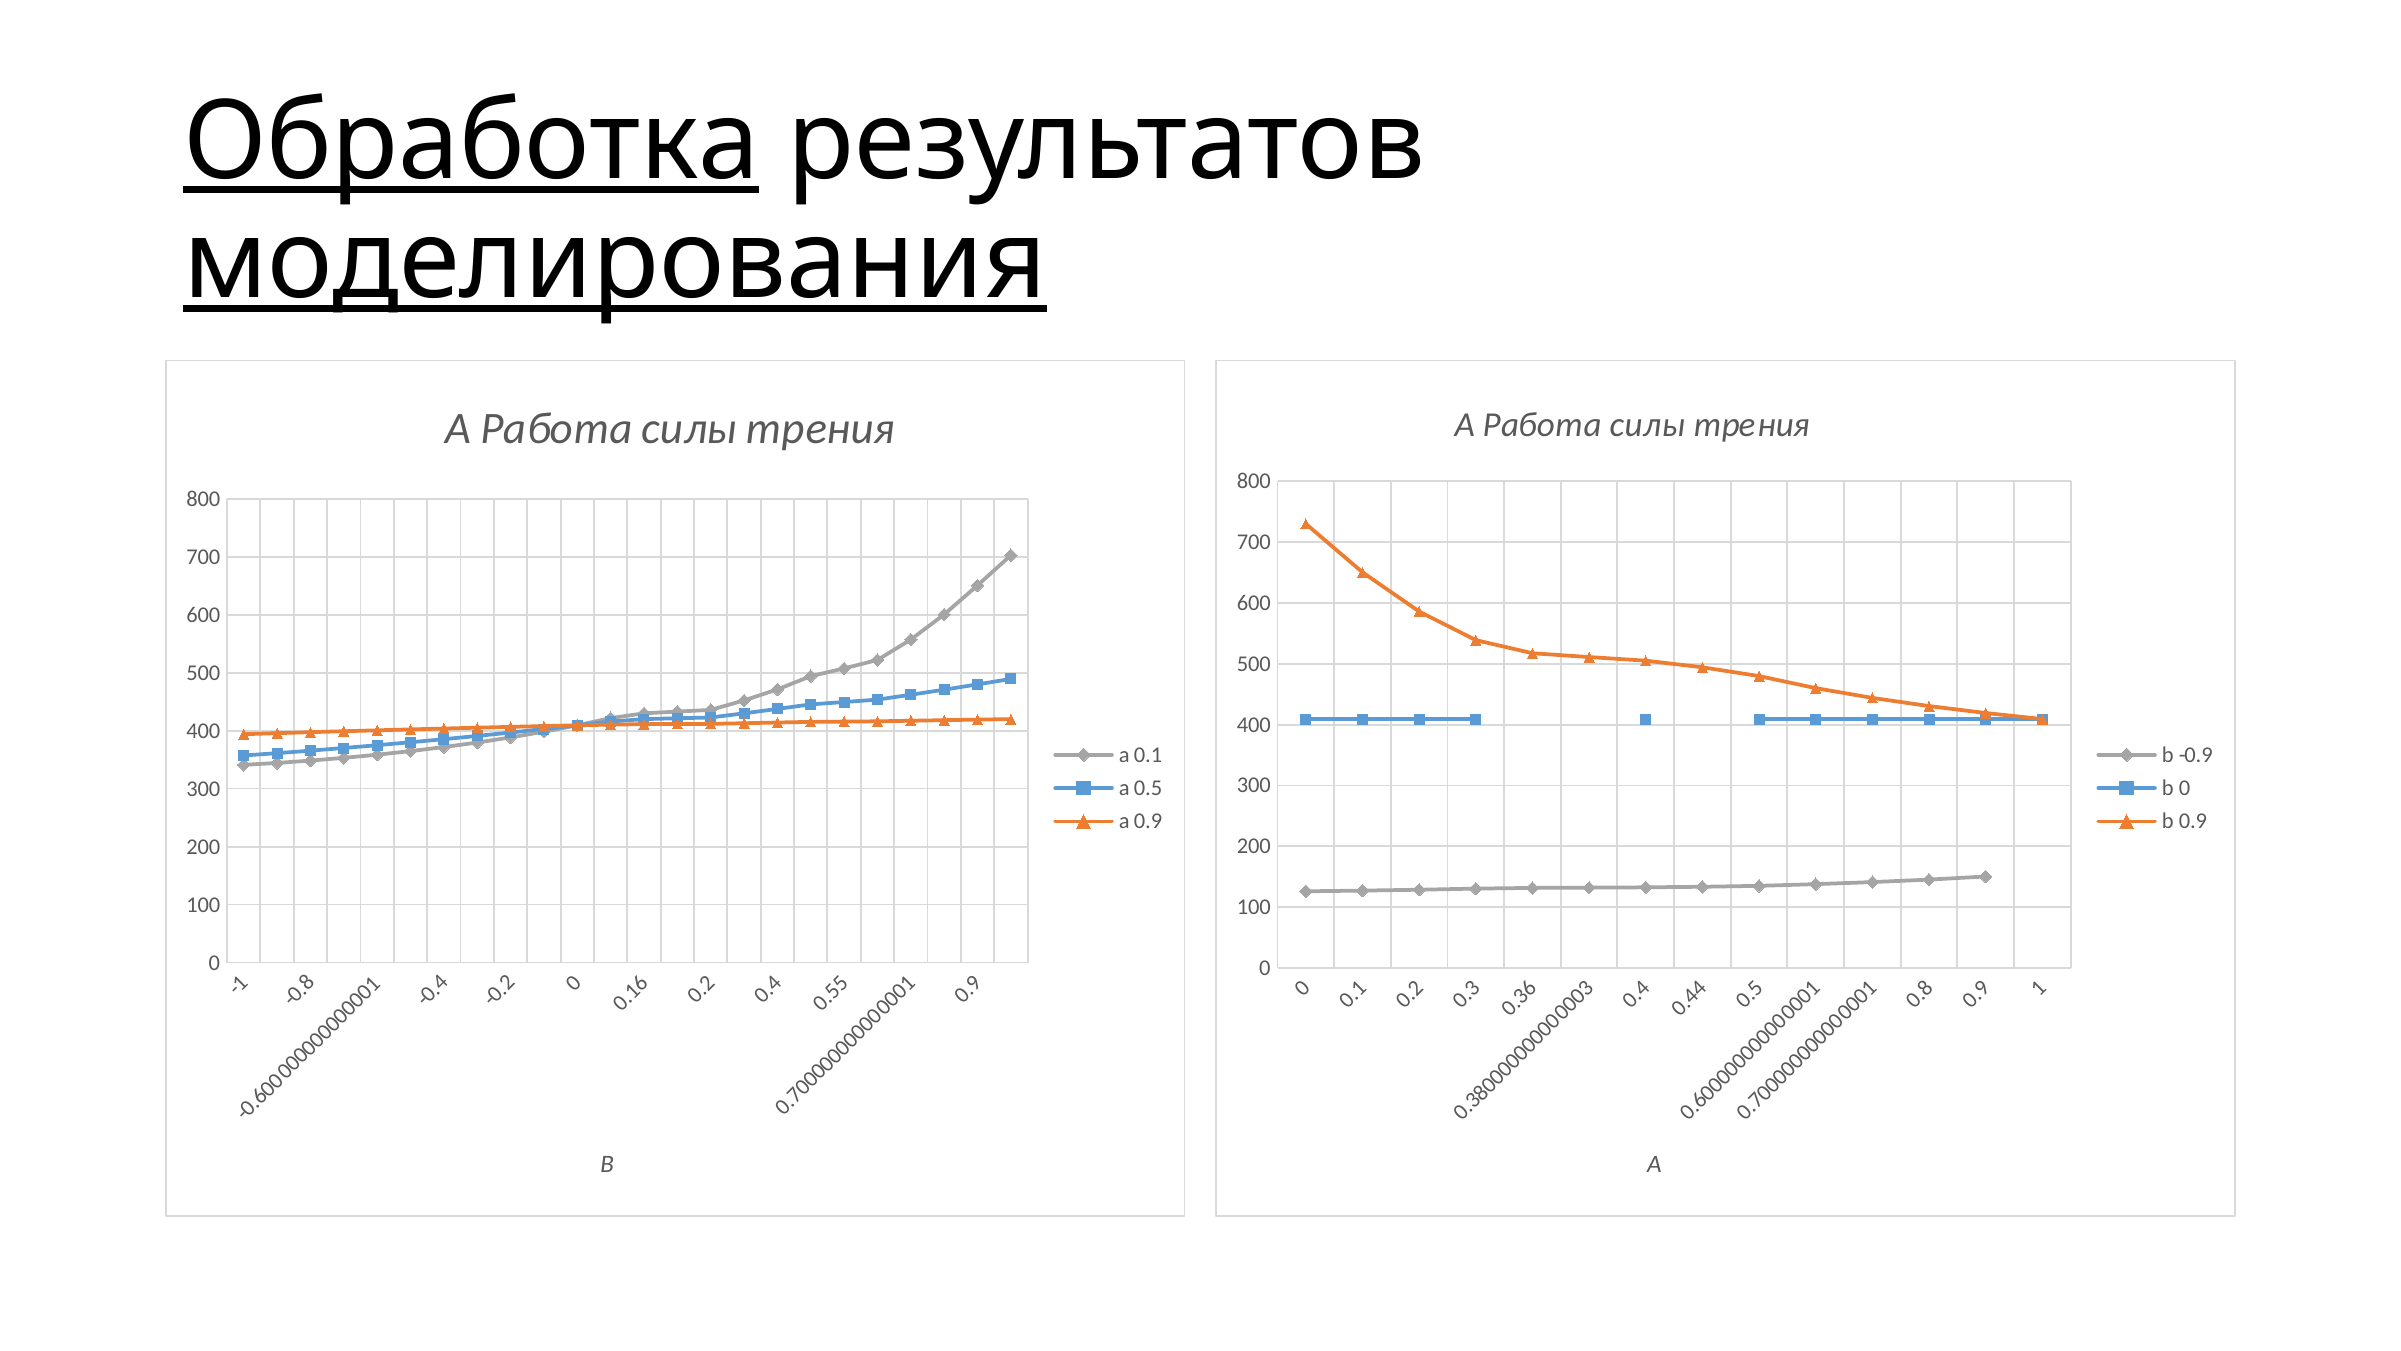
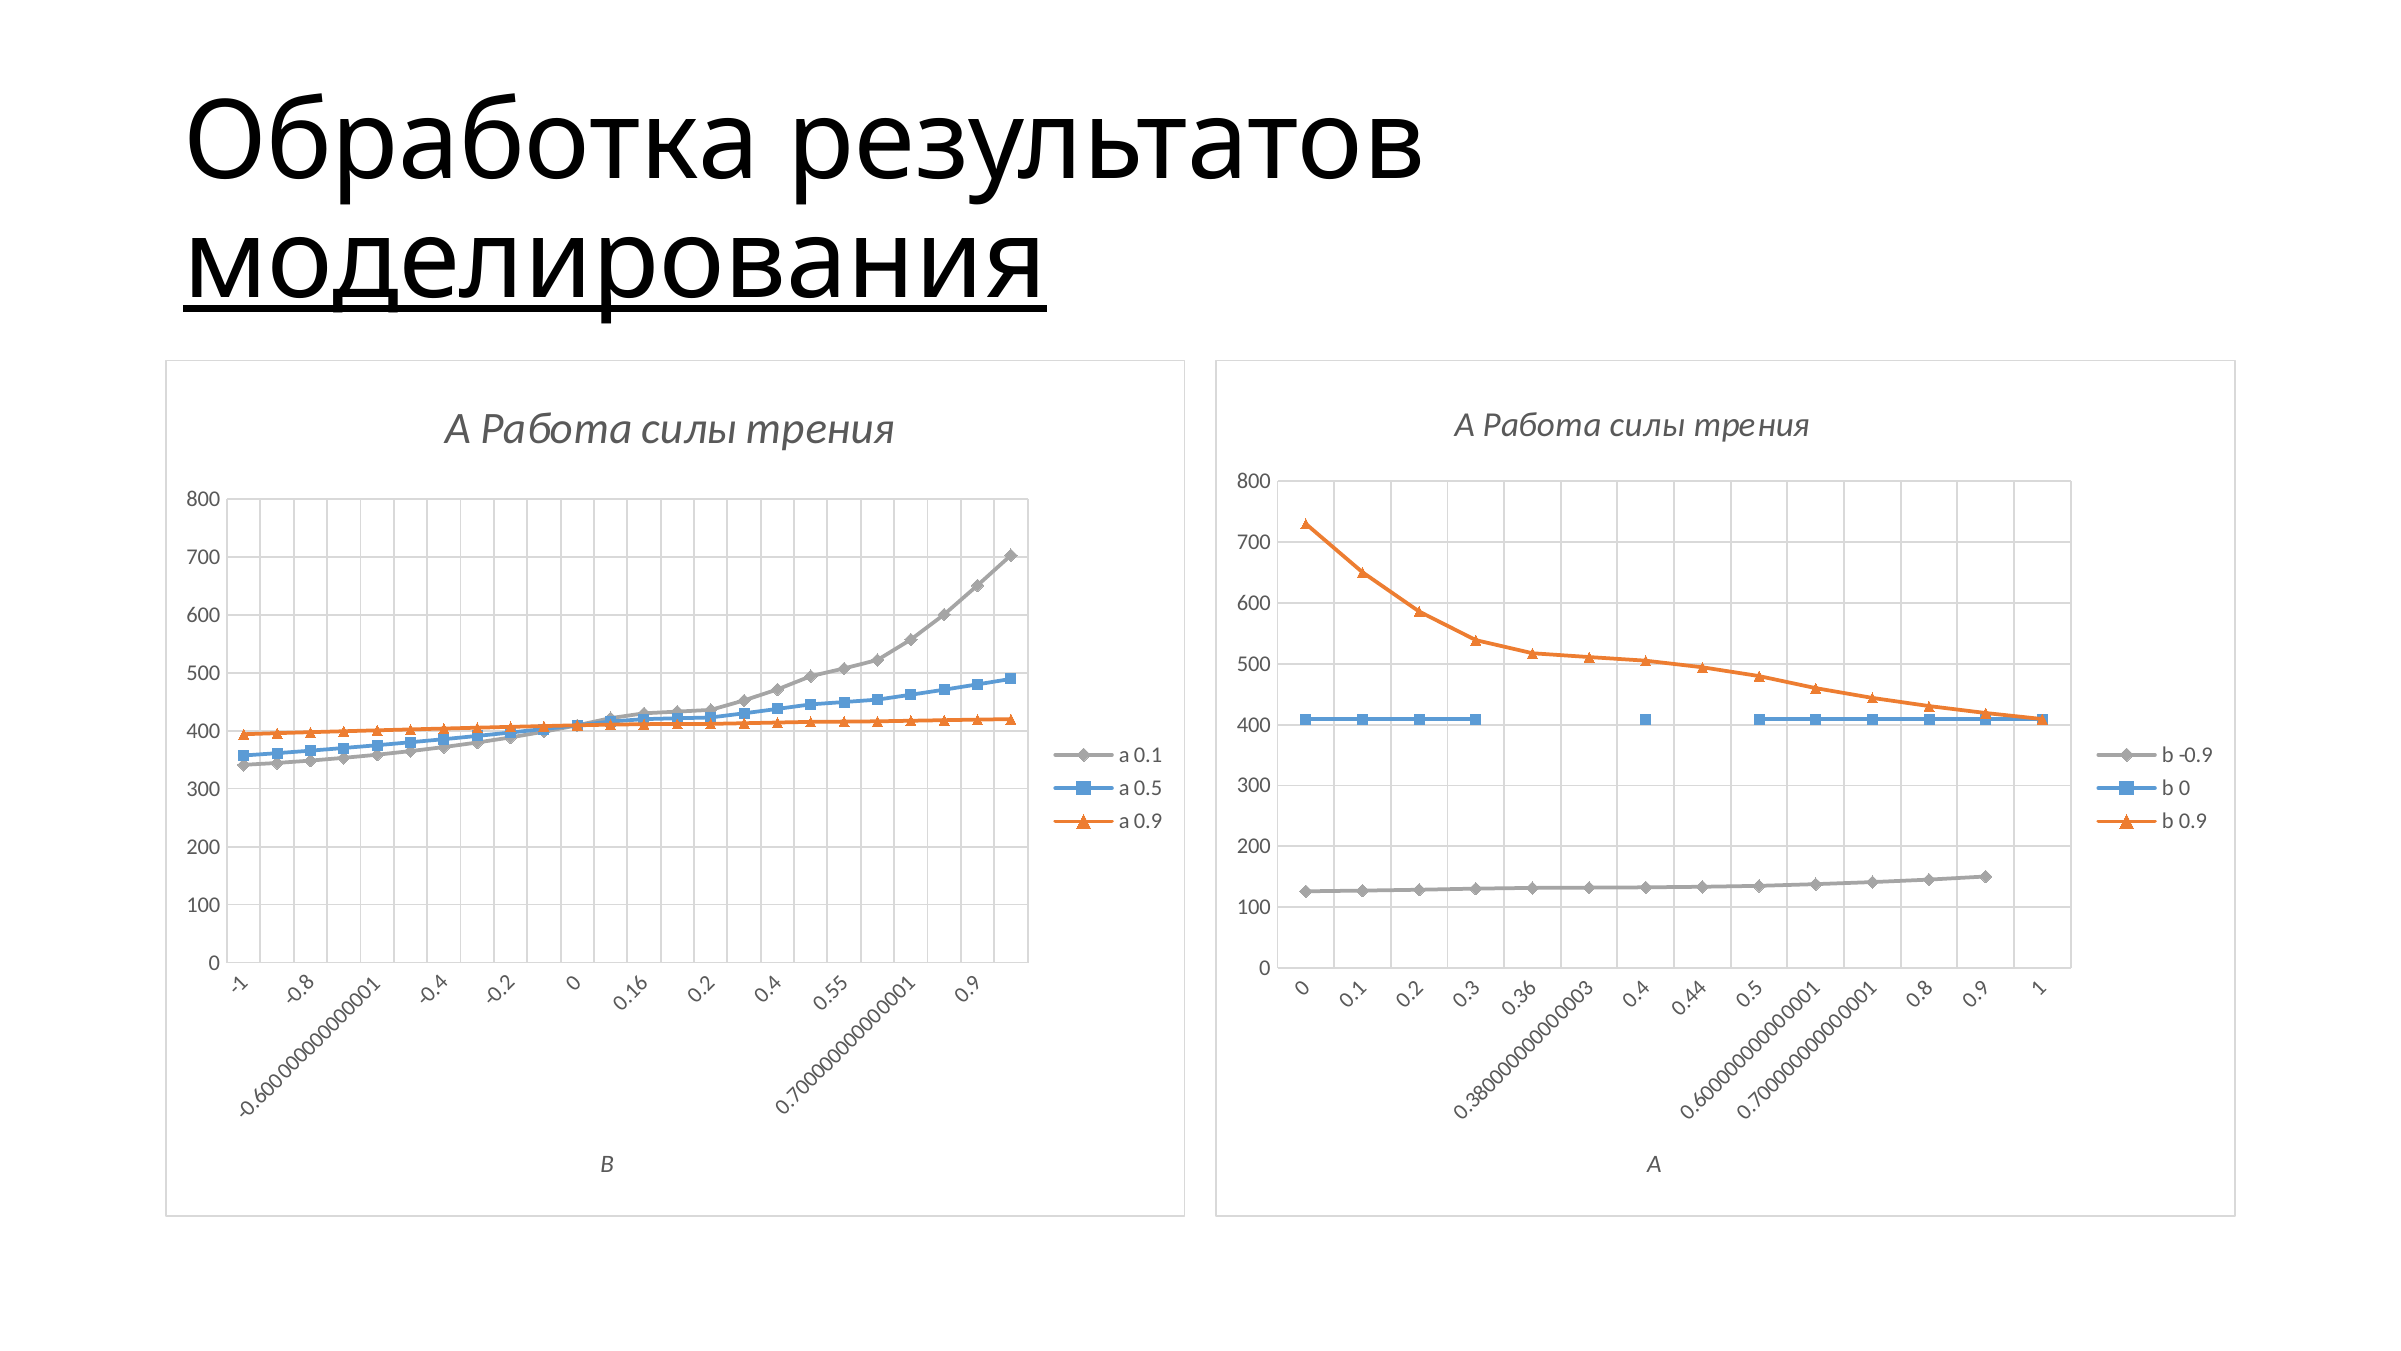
Обработка underline: present -> none
